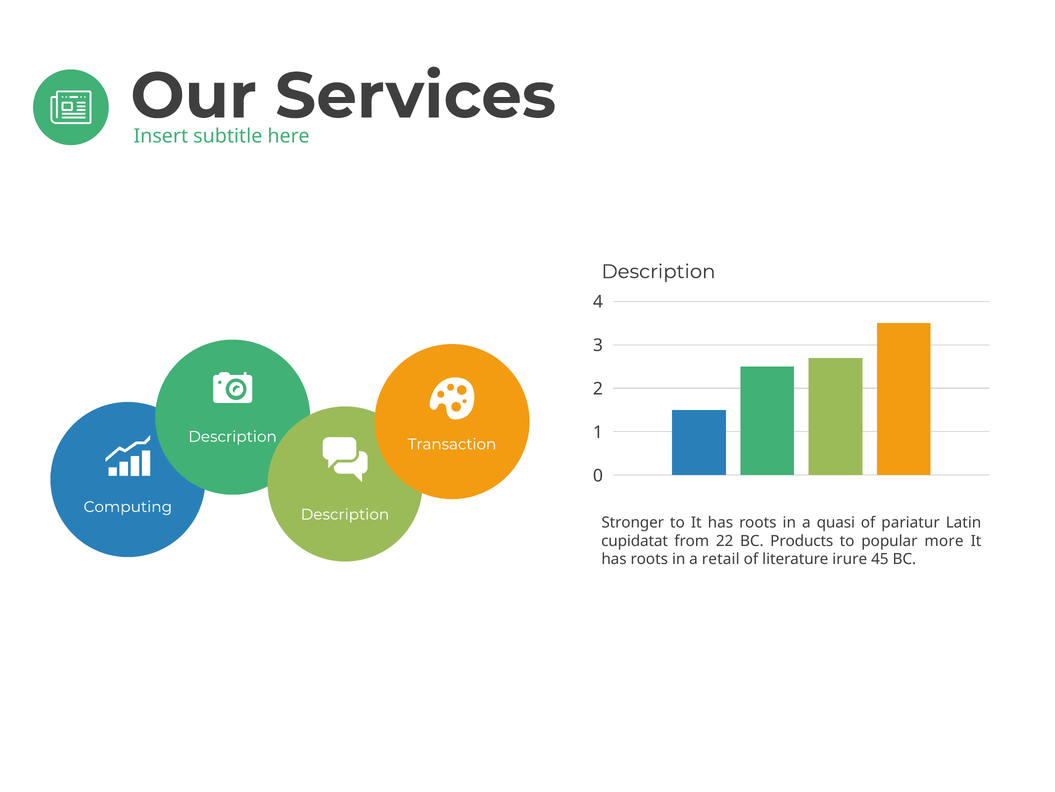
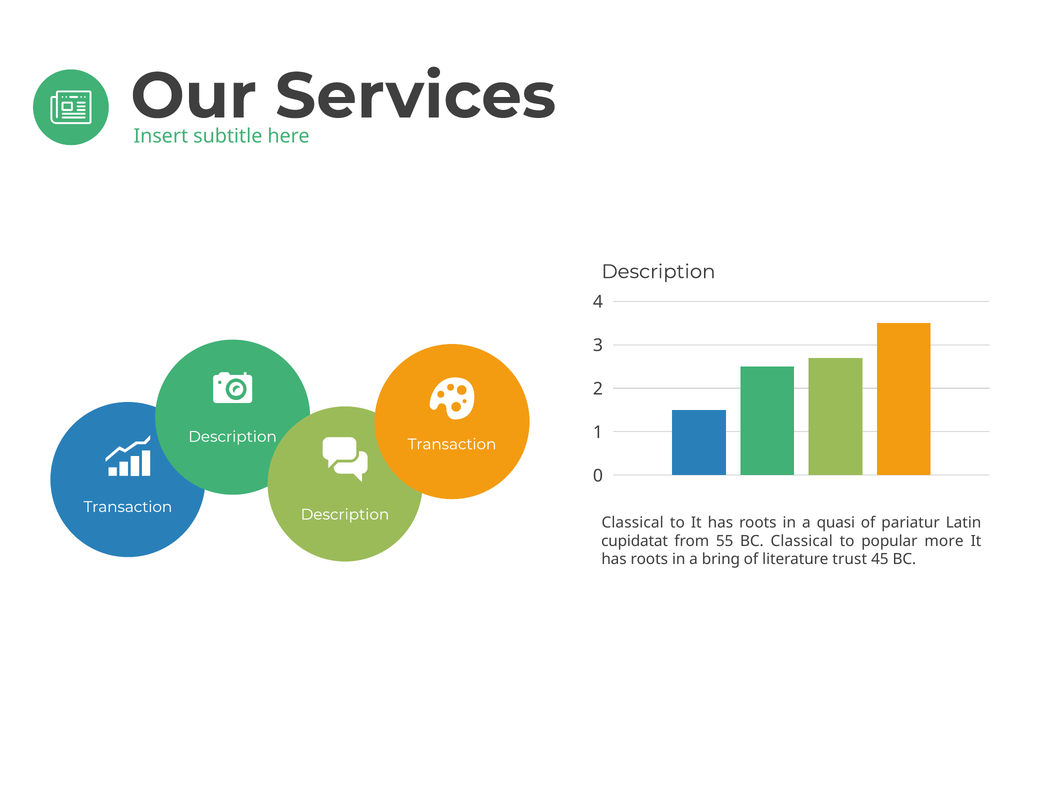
Computing at (128, 506): Computing -> Transaction
Stronger at (633, 522): Stronger -> Classical
22: 22 -> 55
BC Products: Products -> Classical
retail: retail -> bring
irure: irure -> trust
